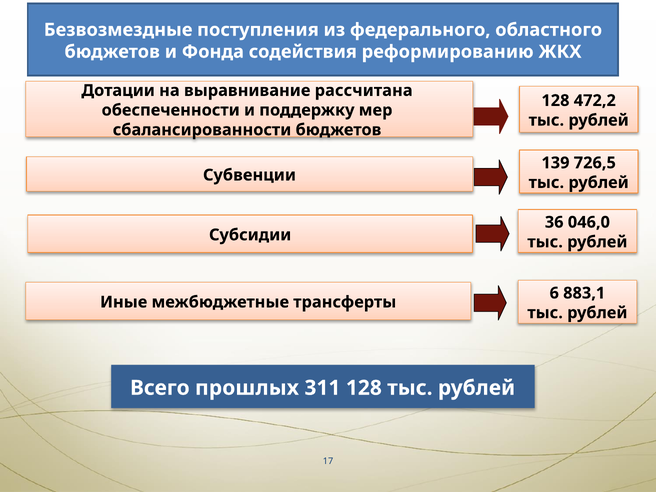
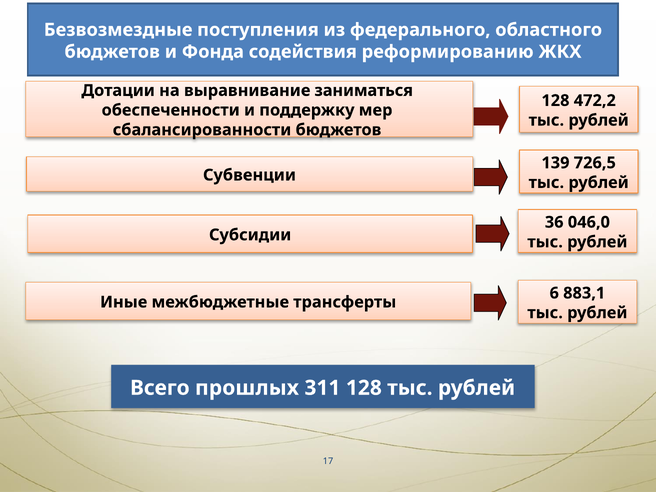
рассчитана: рассчитана -> заниматься
